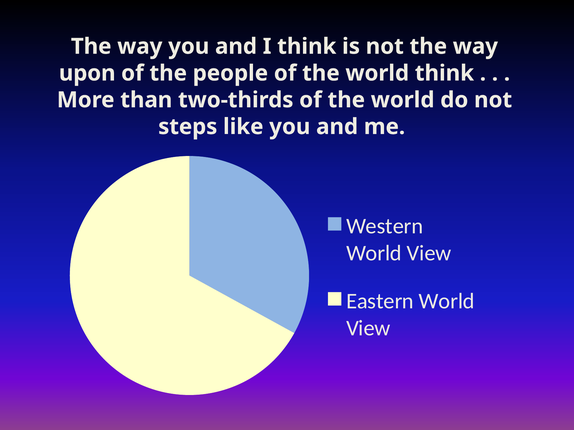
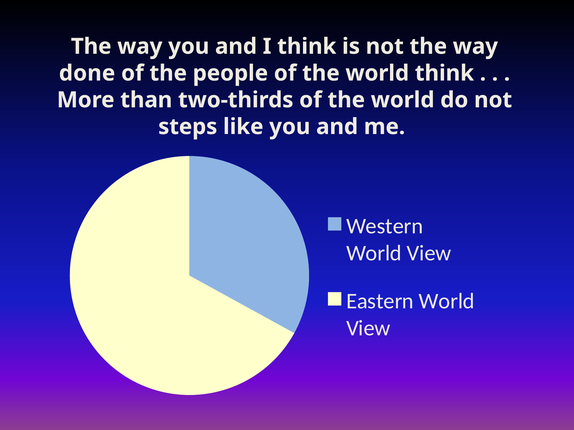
upon: upon -> done
